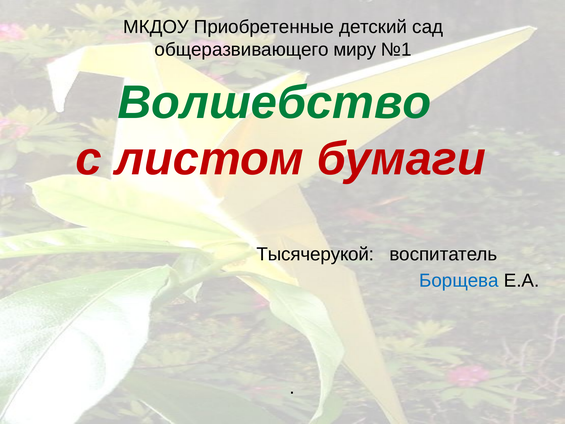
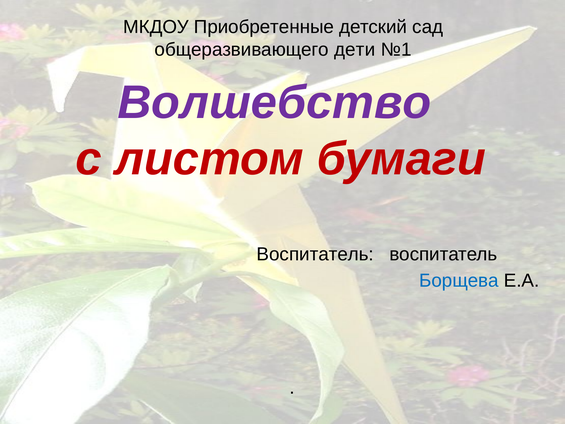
миру: миру -> дети
Волшебство colour: green -> purple
Тысячерукой at (315, 254): Тысячерукой -> Воспитатель
